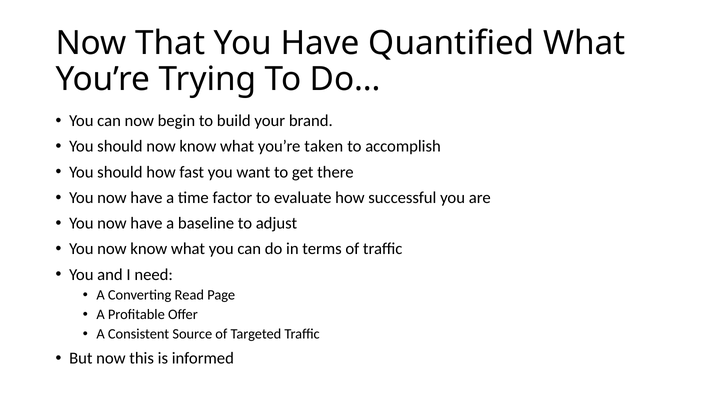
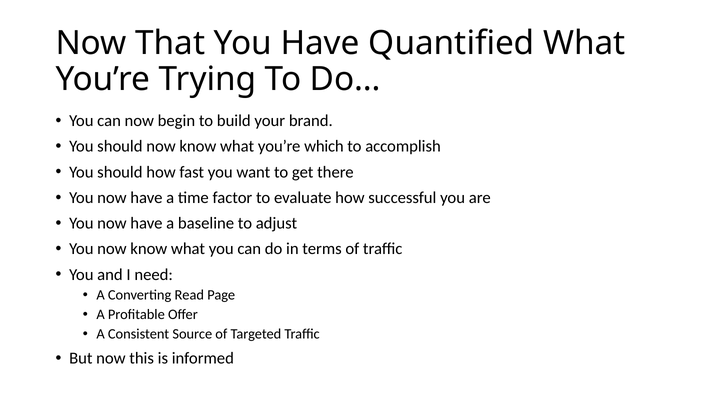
taken: taken -> which
